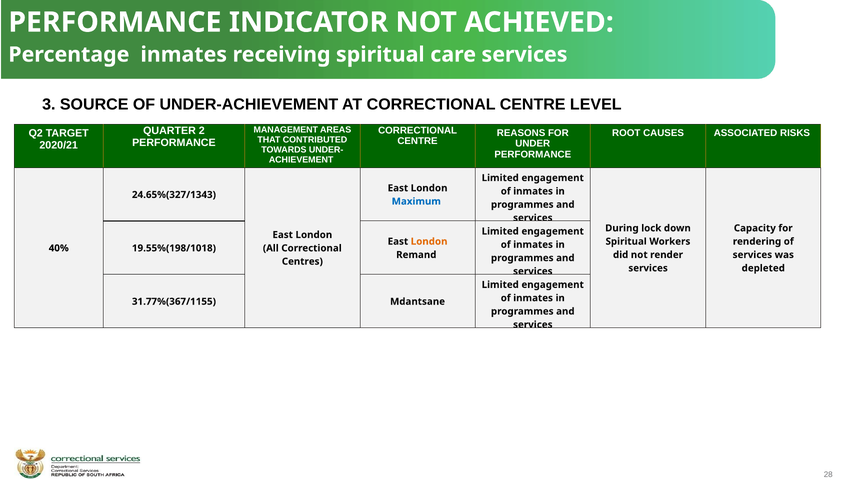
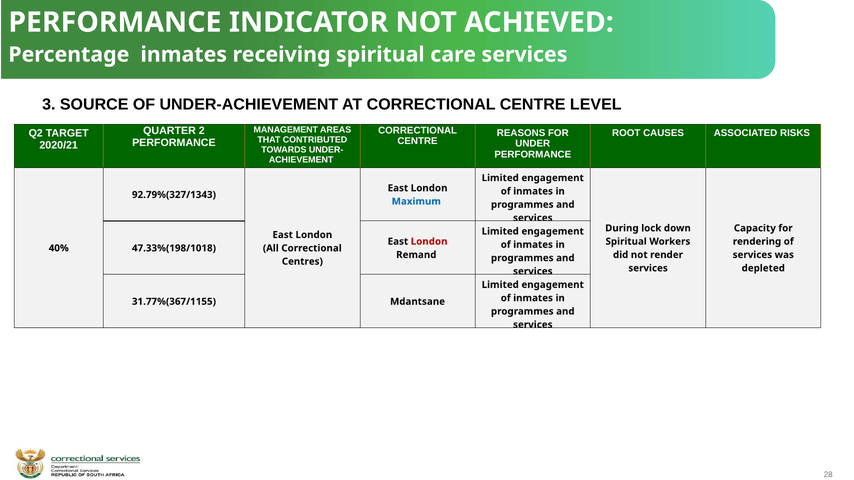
24.65%(327/1343: 24.65%(327/1343 -> 92.79%(327/1343
London at (429, 242) colour: orange -> red
19.55%(198/1018: 19.55%(198/1018 -> 47.33%(198/1018
